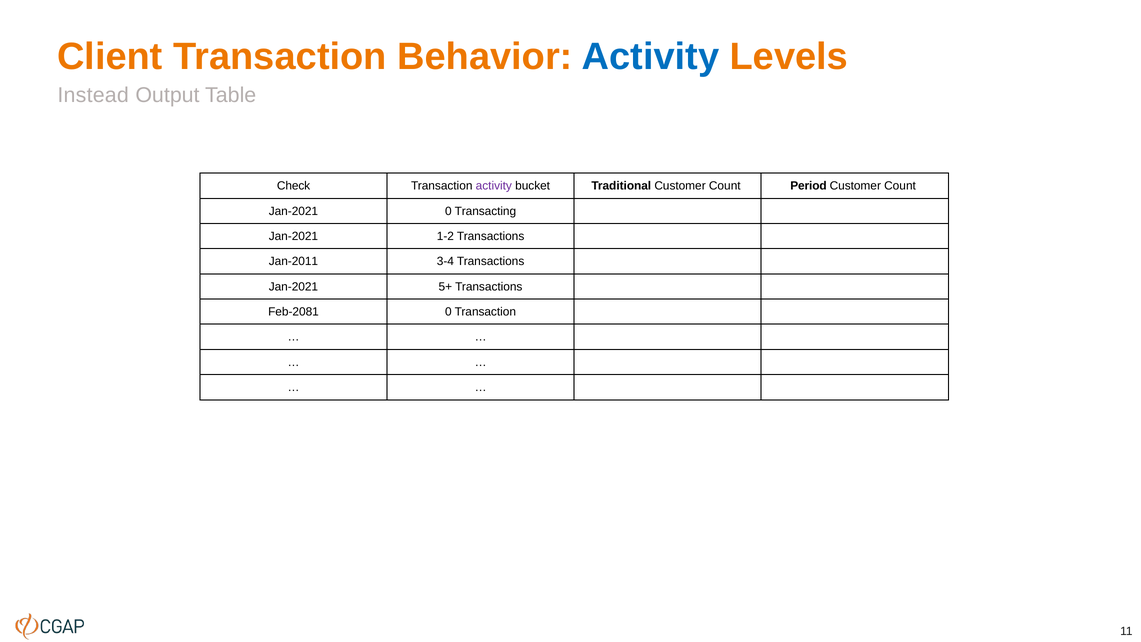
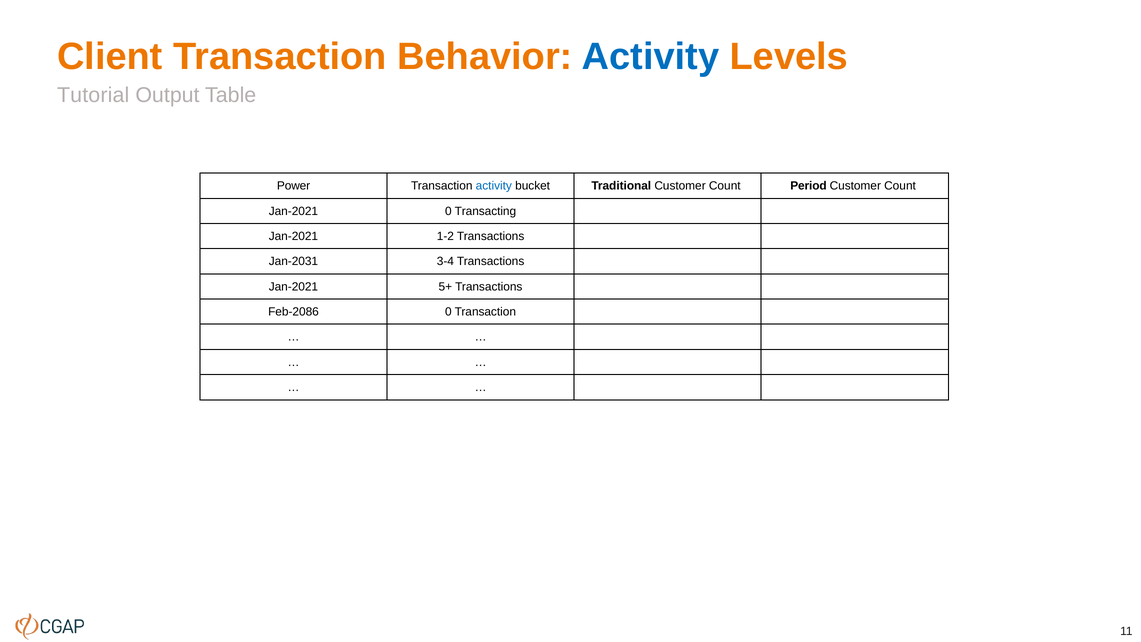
Instead: Instead -> Tutorial
Check: Check -> Power
activity at (494, 186) colour: purple -> blue
Jan-2011: Jan-2011 -> Jan-2031
Feb-2081: Feb-2081 -> Feb-2086
